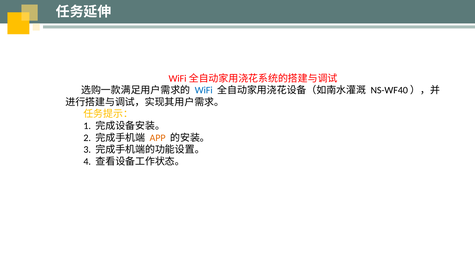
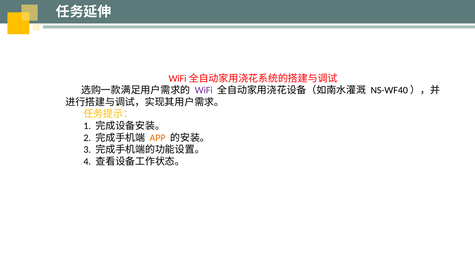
WiFi colour: blue -> purple
